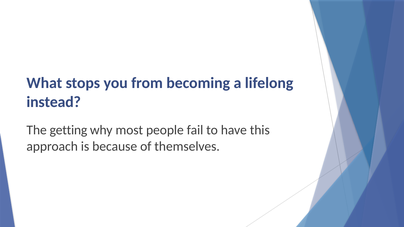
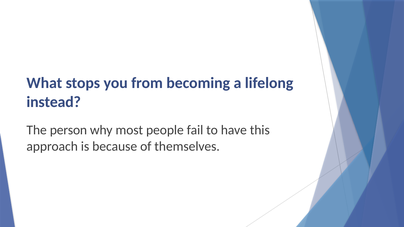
getting: getting -> person
